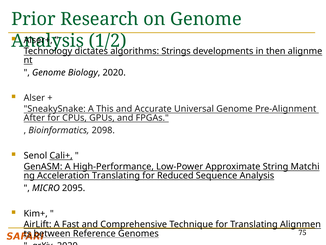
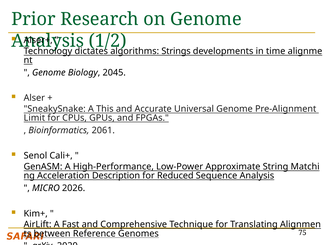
then: then -> time
Biology 2020: 2020 -> 2045
After: After -> Limit
2098: 2098 -> 2061
Cali+ underline: present -> none
Acceleration Translating: Translating -> Description
2095: 2095 -> 2026
